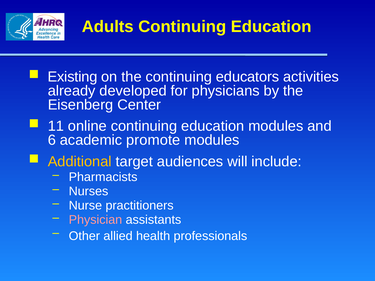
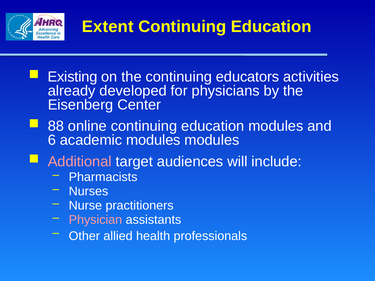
Adults: Adults -> Extent
11: 11 -> 88
academic promote: promote -> modules
Additional colour: yellow -> pink
